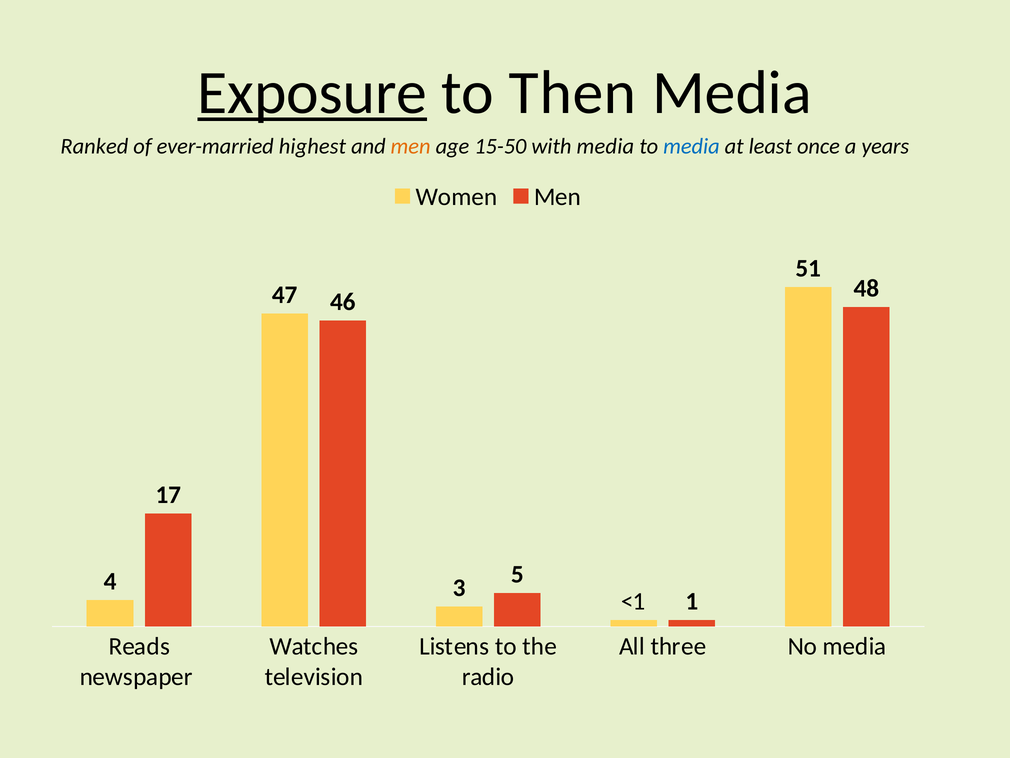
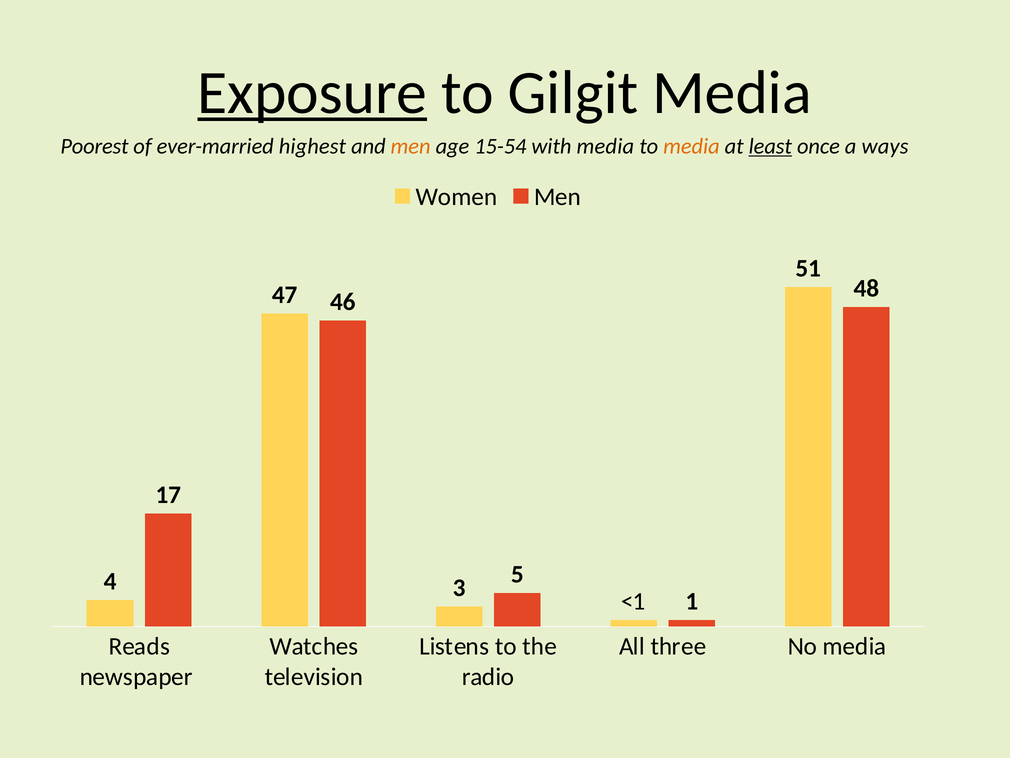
Then: Then -> Gilgit
Ranked: Ranked -> Poorest
15-50: 15-50 -> 15-54
media at (691, 146) colour: blue -> orange
least underline: none -> present
years: years -> ways
